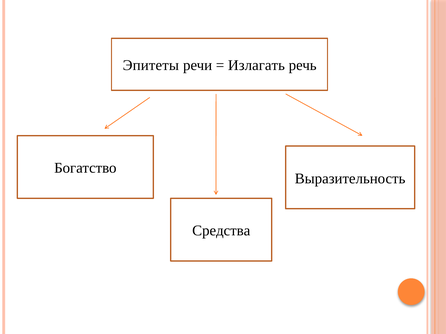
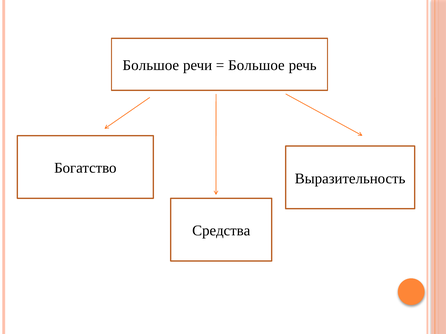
Эпитеты at (151, 66): Эпитеты -> Большое
Излагать at (256, 66): Излагать -> Большое
